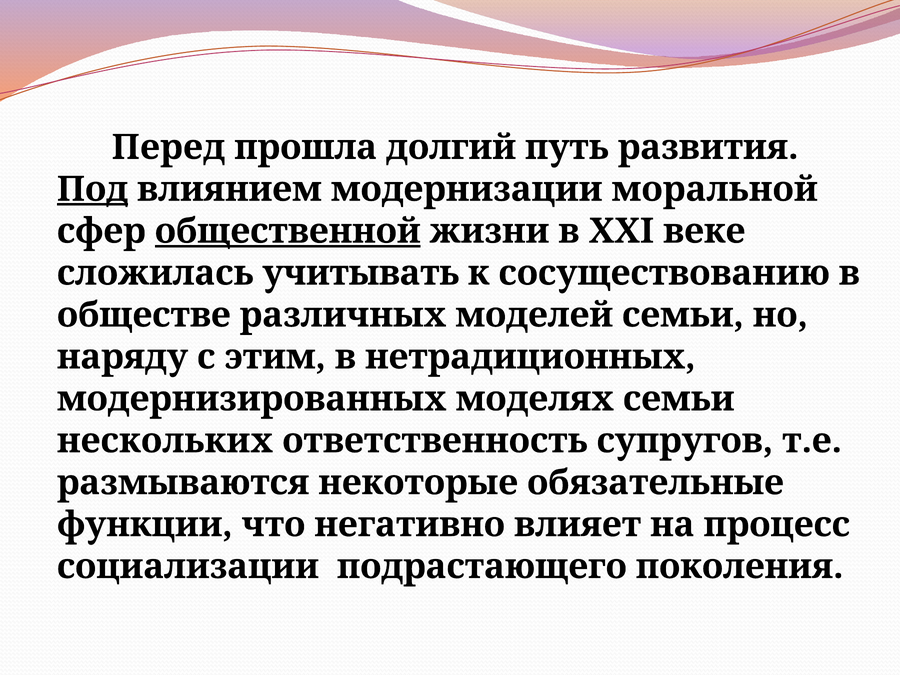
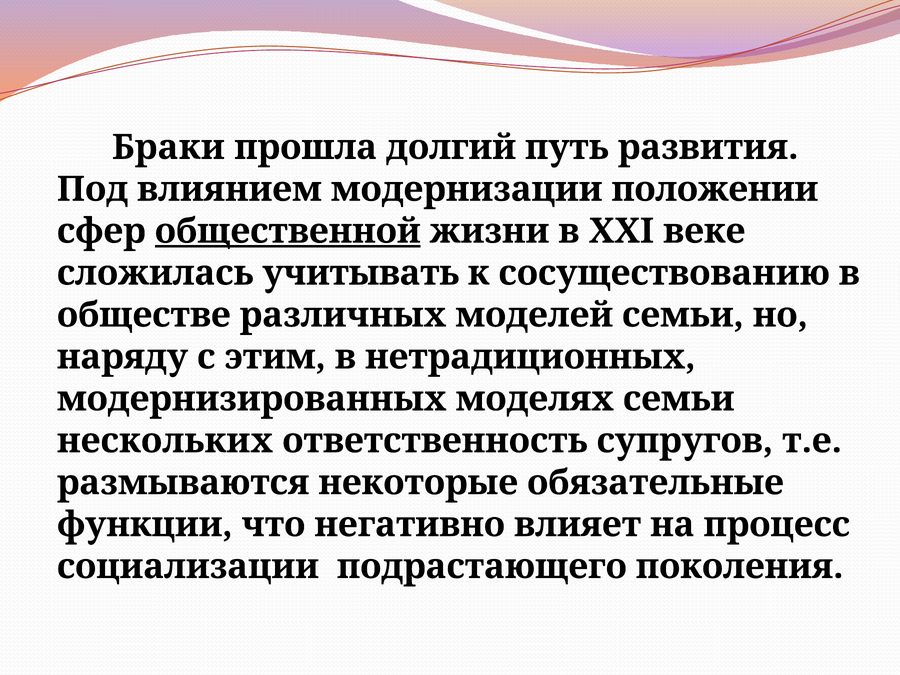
Перед: Перед -> Браки
Под underline: present -> none
моральной: моральной -> положении
